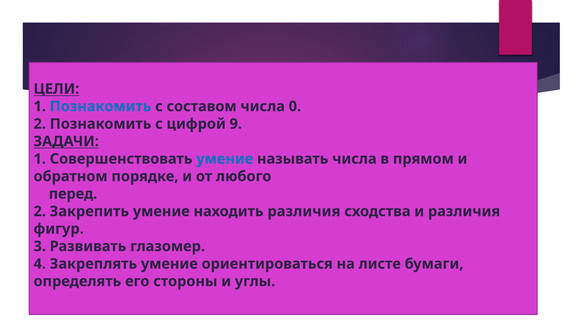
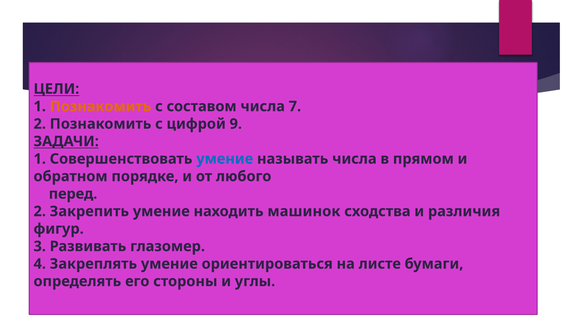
Познакомить at (101, 106) colour: blue -> orange
0: 0 -> 7
находить различия: различия -> машинок
